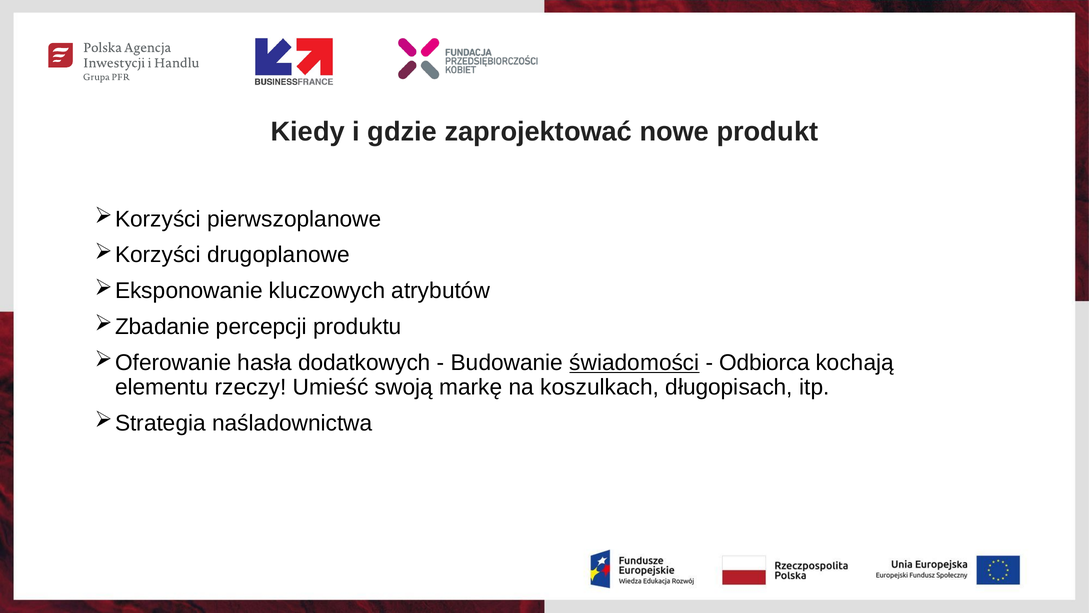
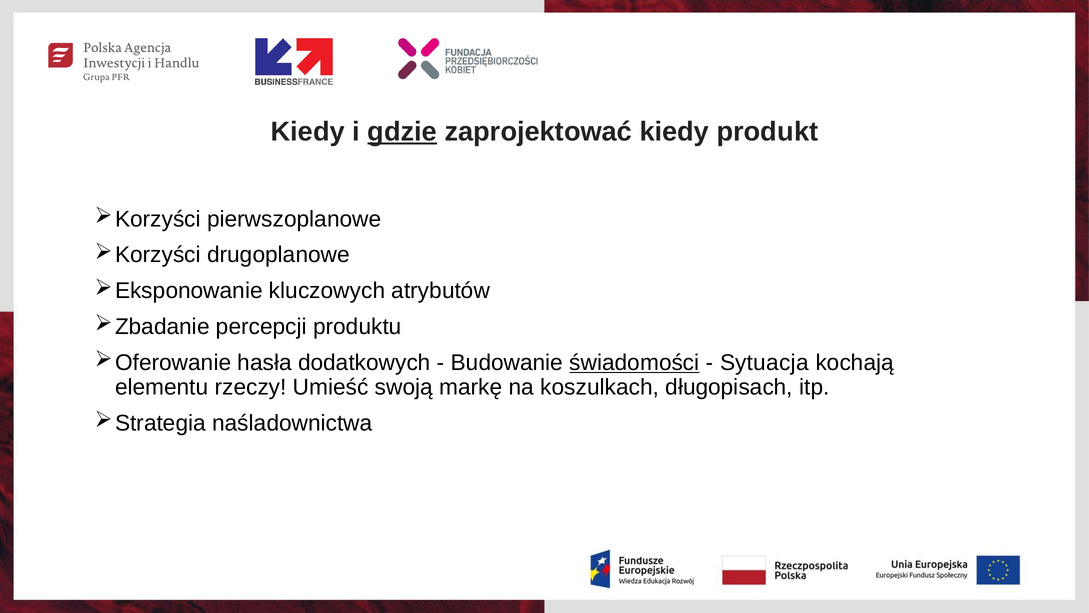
gdzie underline: none -> present
zaprojektować nowe: nowe -> kiedy
Odbiorca: Odbiorca -> Sytuacja
